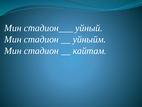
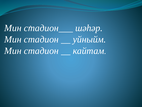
уйный: уйный -> шәһәр
